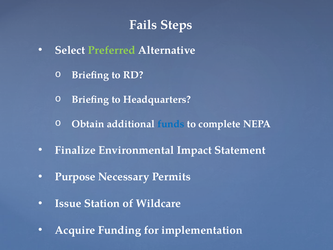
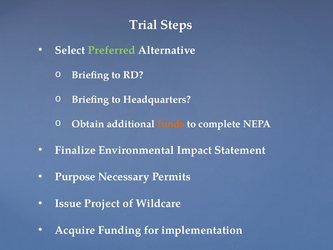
Fails: Fails -> Trial
funds colour: blue -> orange
Station: Station -> Project
